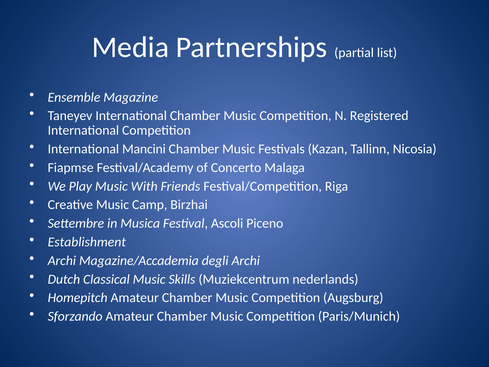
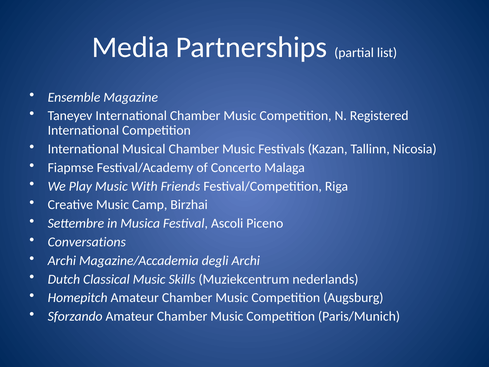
Mancini: Mancini -> Musical
Establishment: Establishment -> Conversations
